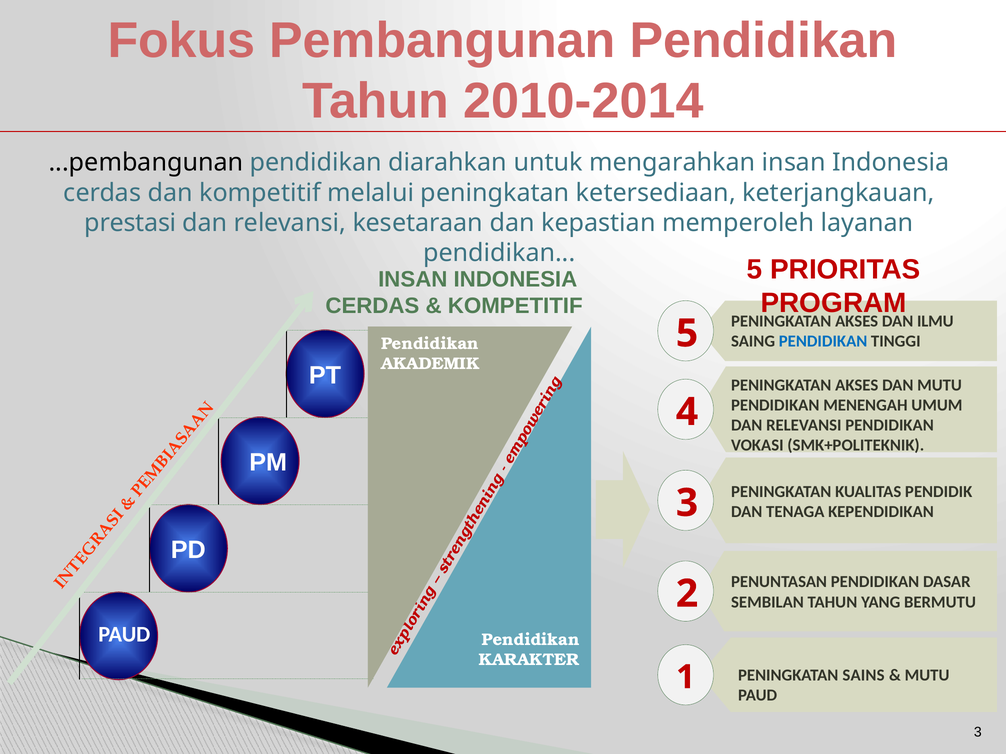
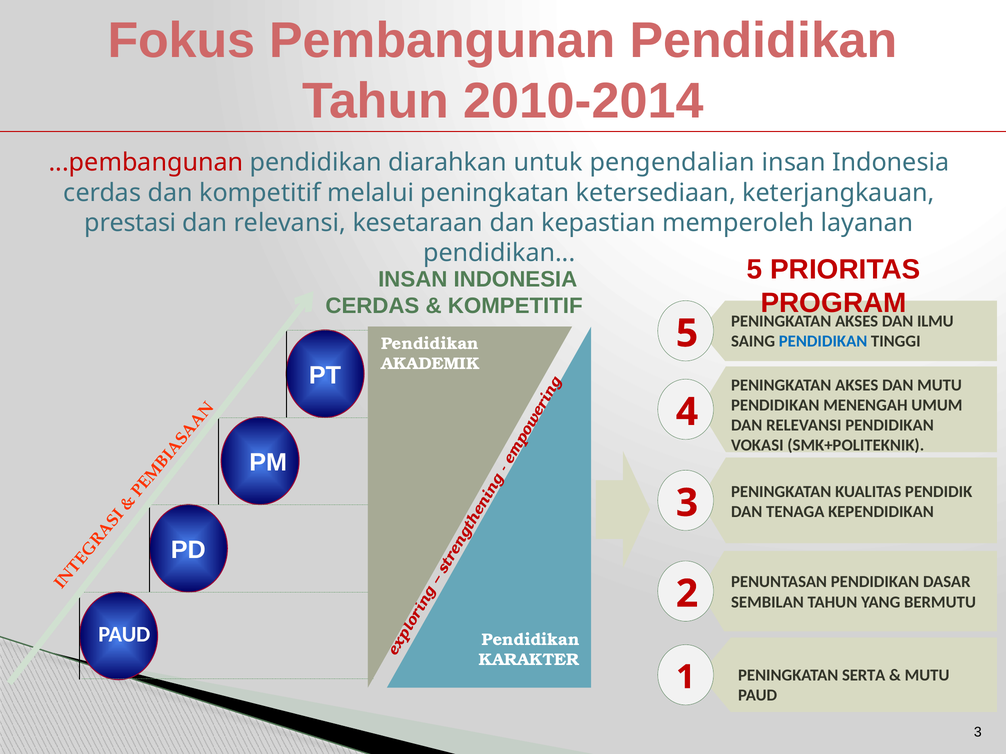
...pembangunan colour: black -> red
mengarahkan: mengarahkan -> pengendalian
SAINS: SAINS -> SERTA
